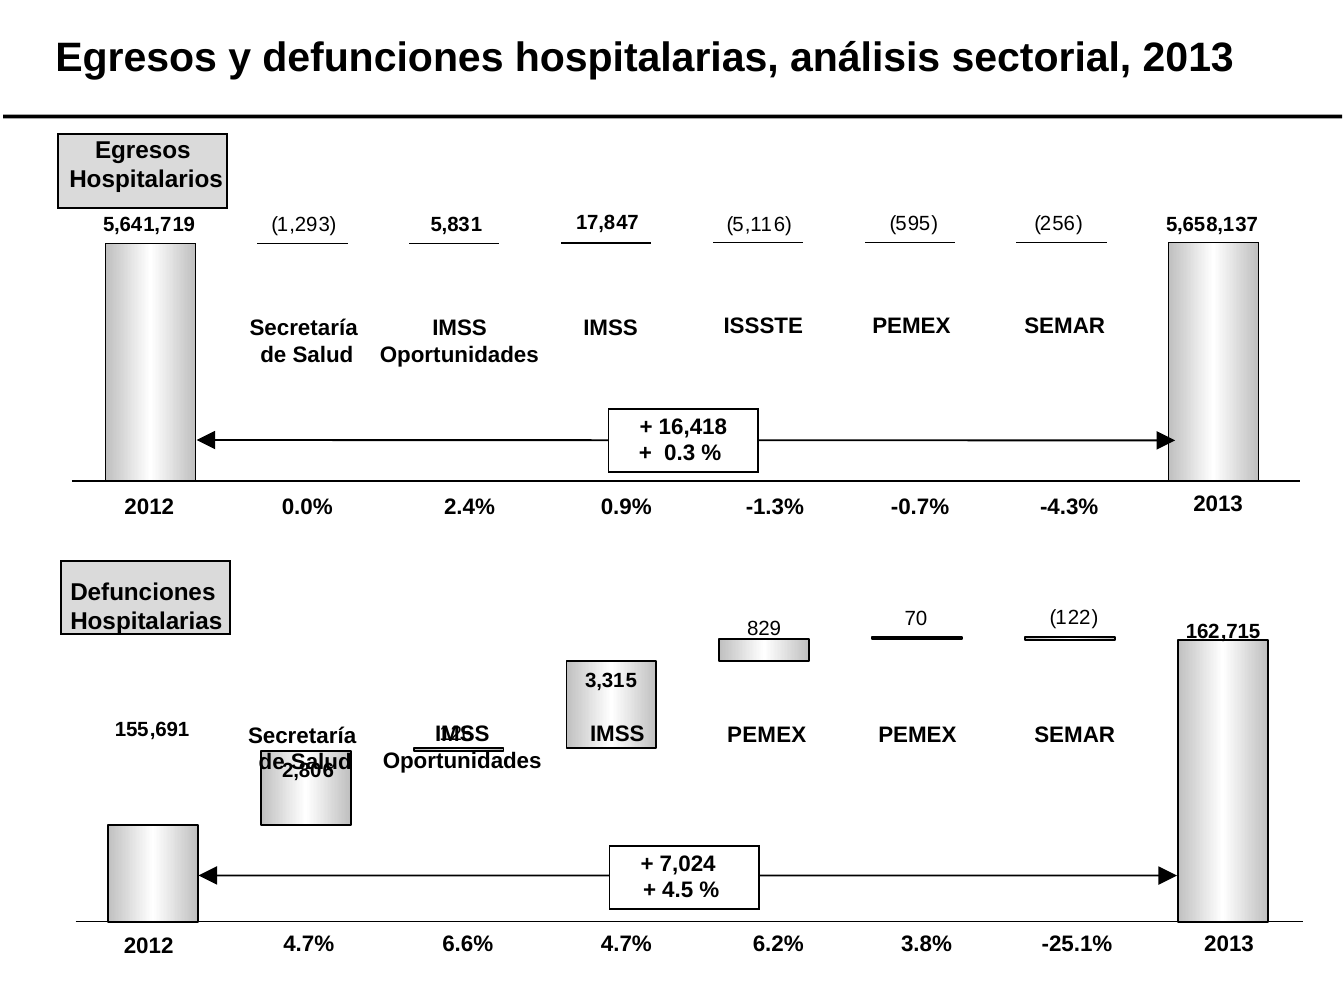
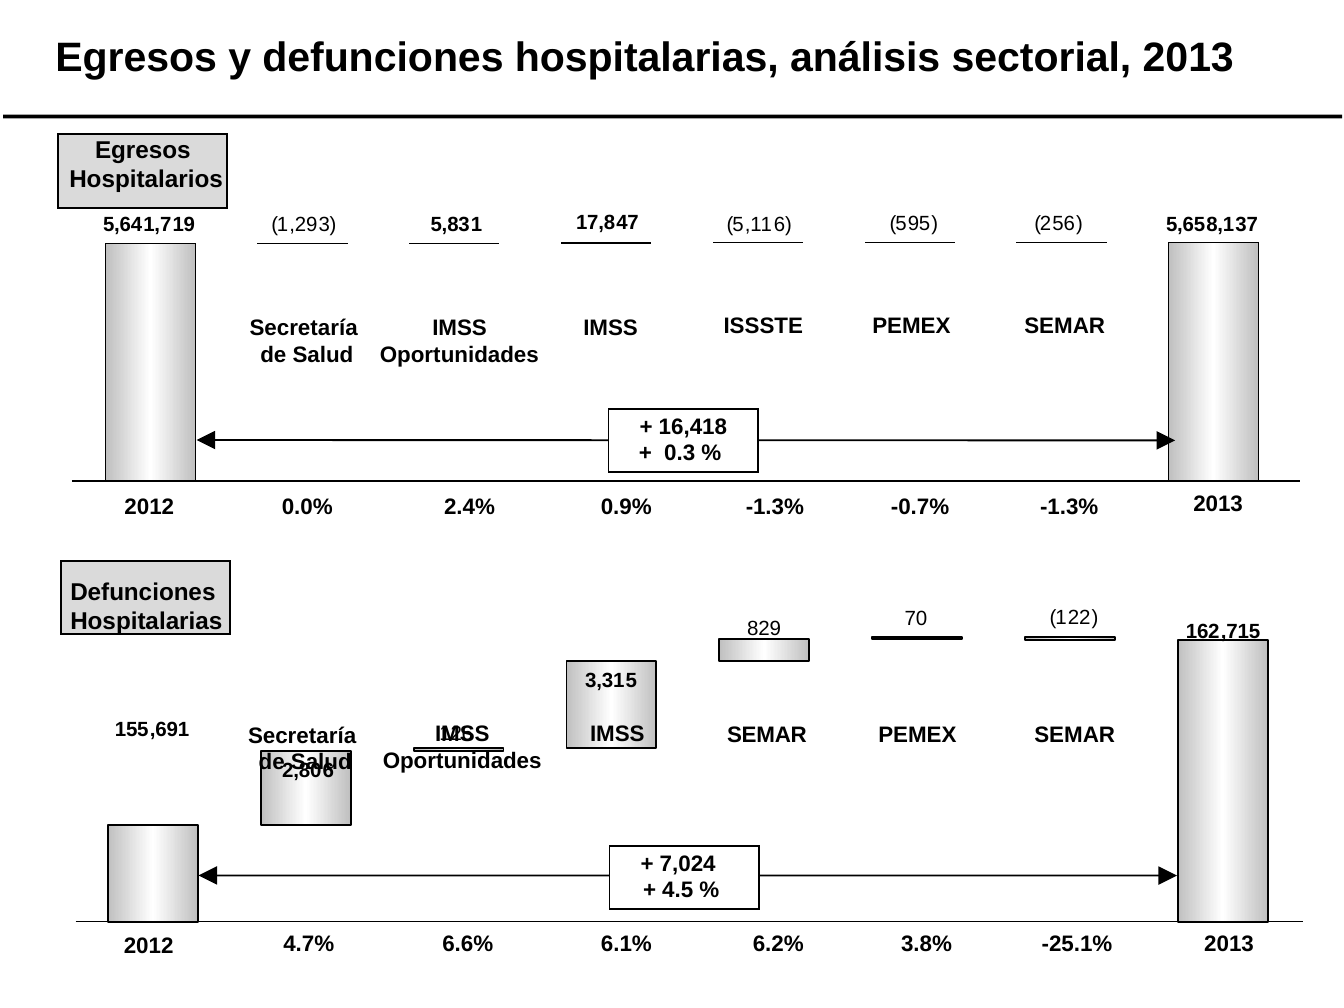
0.9% -4.3%: -4.3% -> -1.3%
PEMEX at (767, 735): PEMEX -> SEMAR
4.7% 4.7%: 4.7% -> 6.1%
